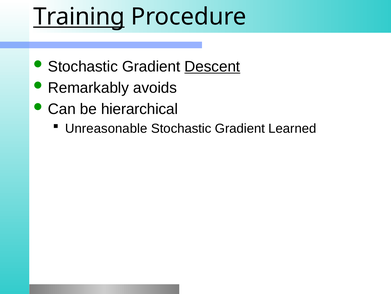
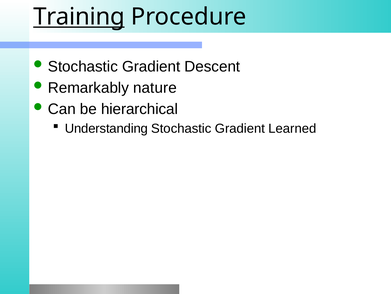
Descent underline: present -> none
avoids: avoids -> nature
Unreasonable: Unreasonable -> Understanding
